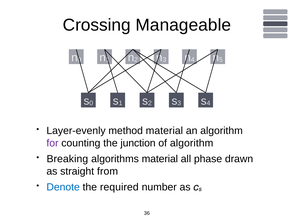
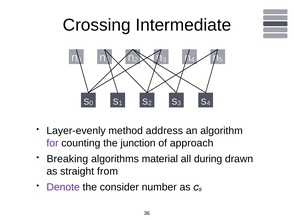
Manageable: Manageable -> Intermediate
method material: material -> address
of algorithm: algorithm -> approach
phase: phase -> during
Denote colour: blue -> purple
required: required -> consider
